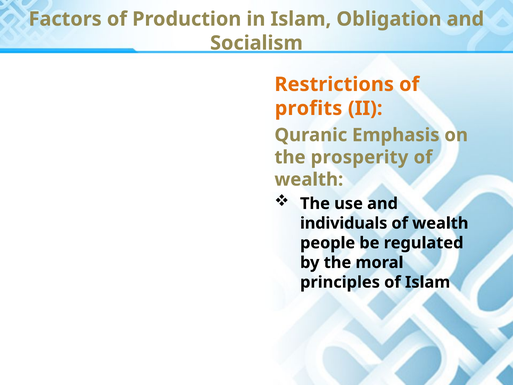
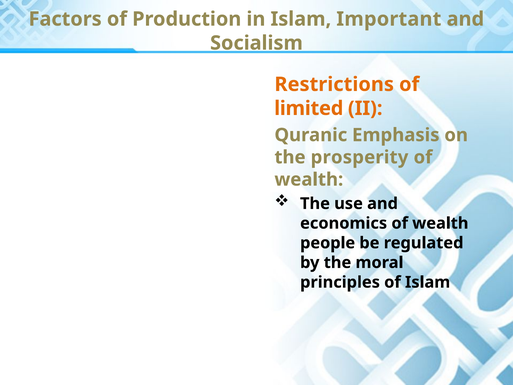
Obligation: Obligation -> Important
profits: profits -> limited
individuals: individuals -> economics
